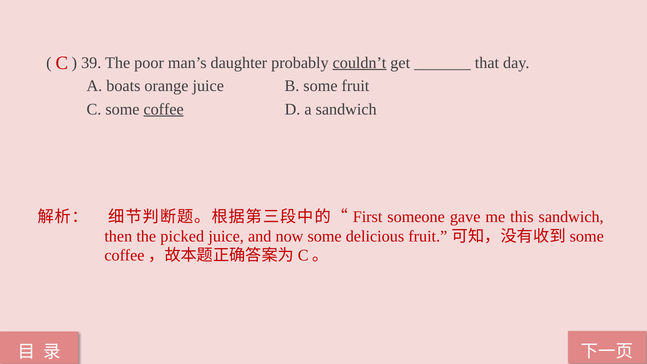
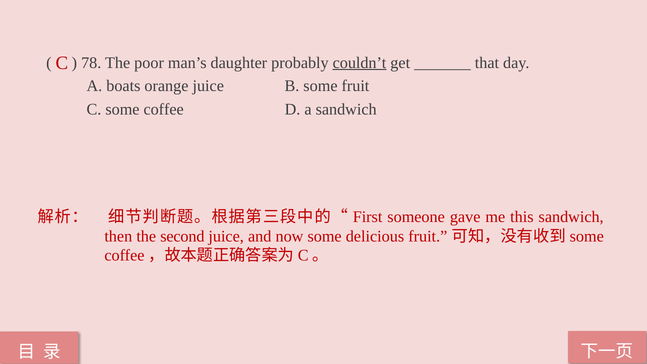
39: 39 -> 78
coffee underline: present -> none
picked: picked -> second
